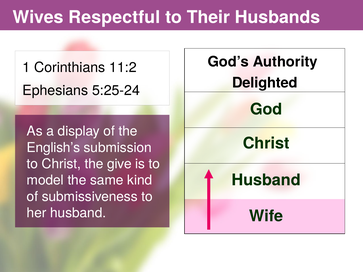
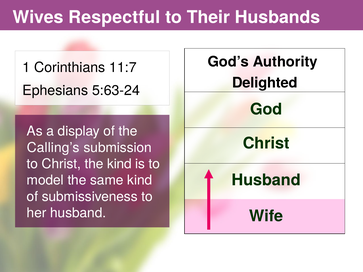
11:2: 11:2 -> 11:7
5:25-24: 5:25-24 -> 5:63-24
English’s: English’s -> Calling’s
the give: give -> kind
